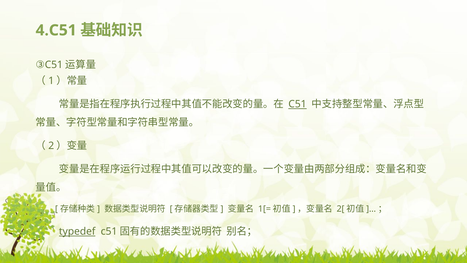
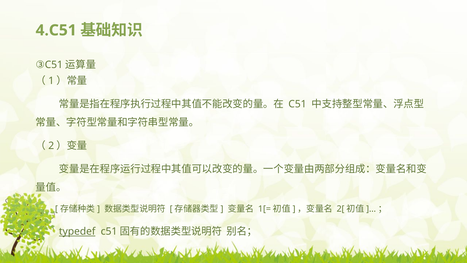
C51 at (297, 104) underline: present -> none
